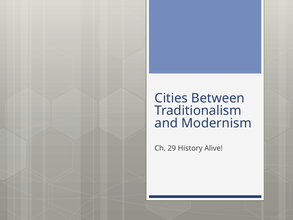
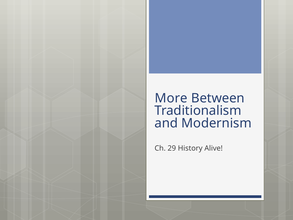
Cities: Cities -> More
